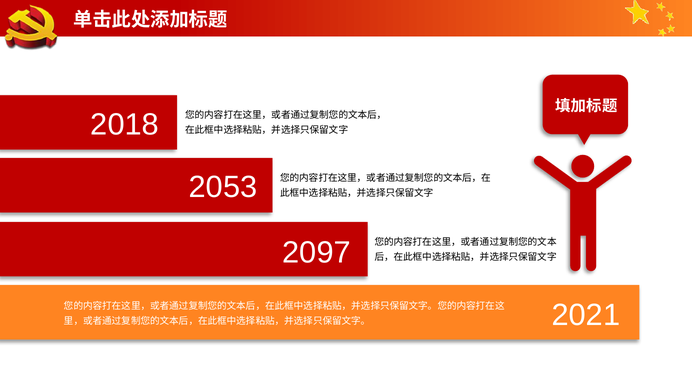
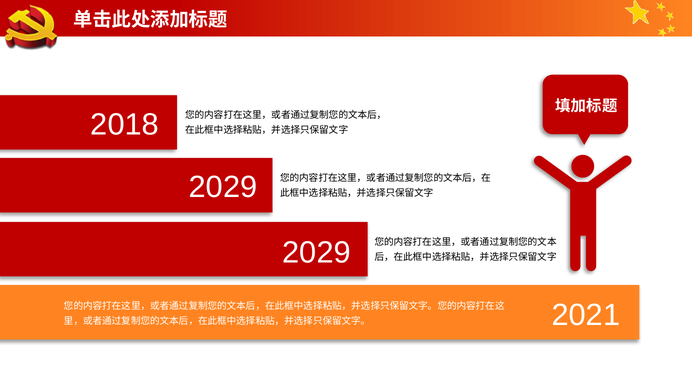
2053 at (223, 187): 2053 -> 2029
2097 at (317, 253): 2097 -> 2029
